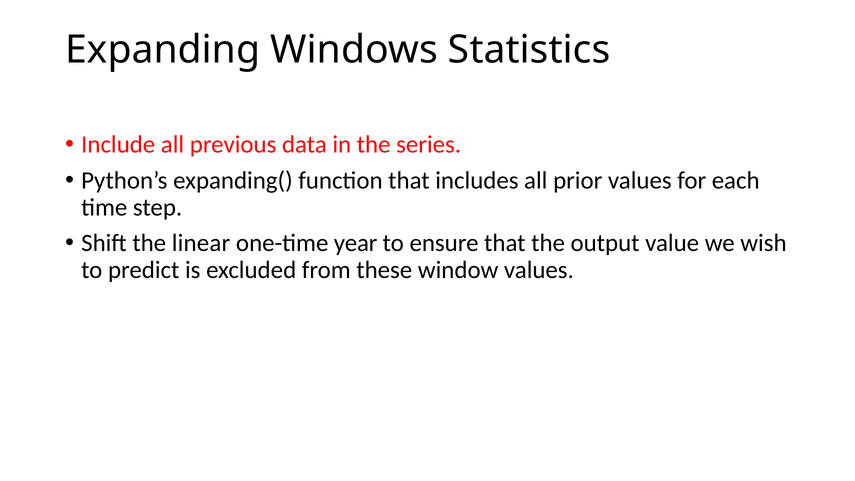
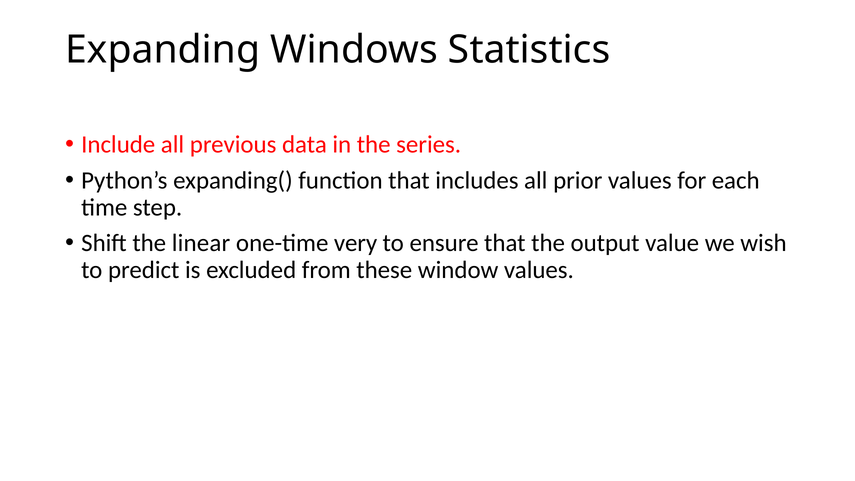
year: year -> very
